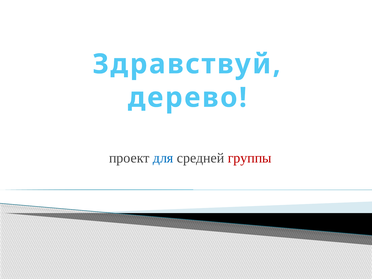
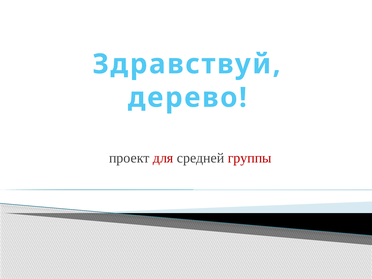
для colour: blue -> red
